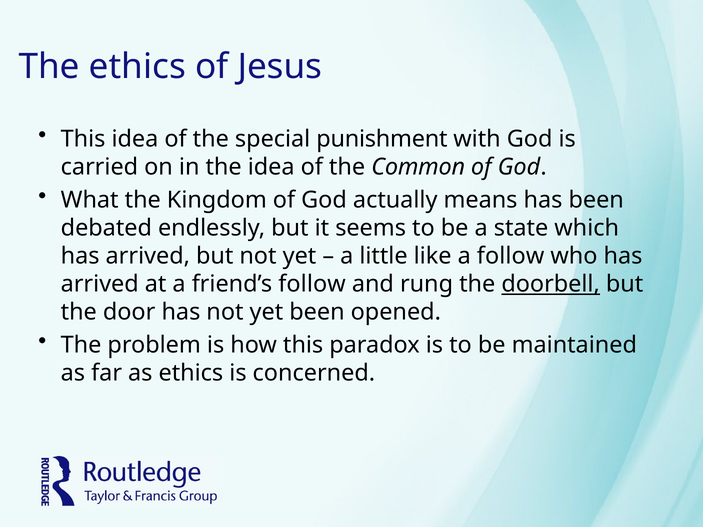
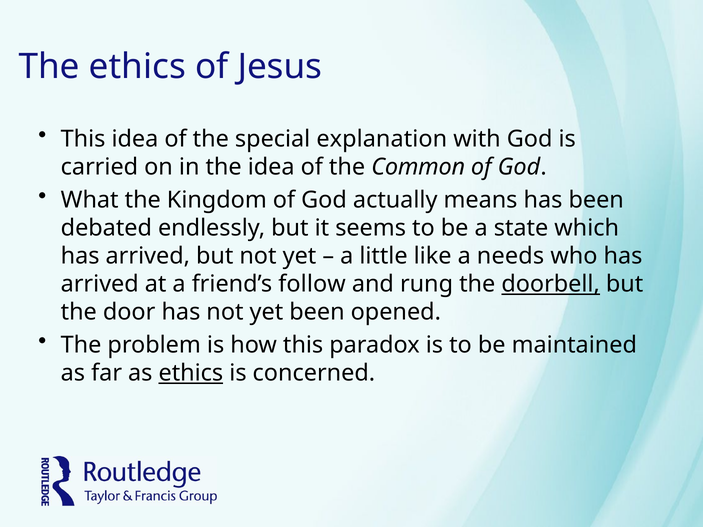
punishment: punishment -> explanation
a follow: follow -> needs
ethics at (191, 373) underline: none -> present
